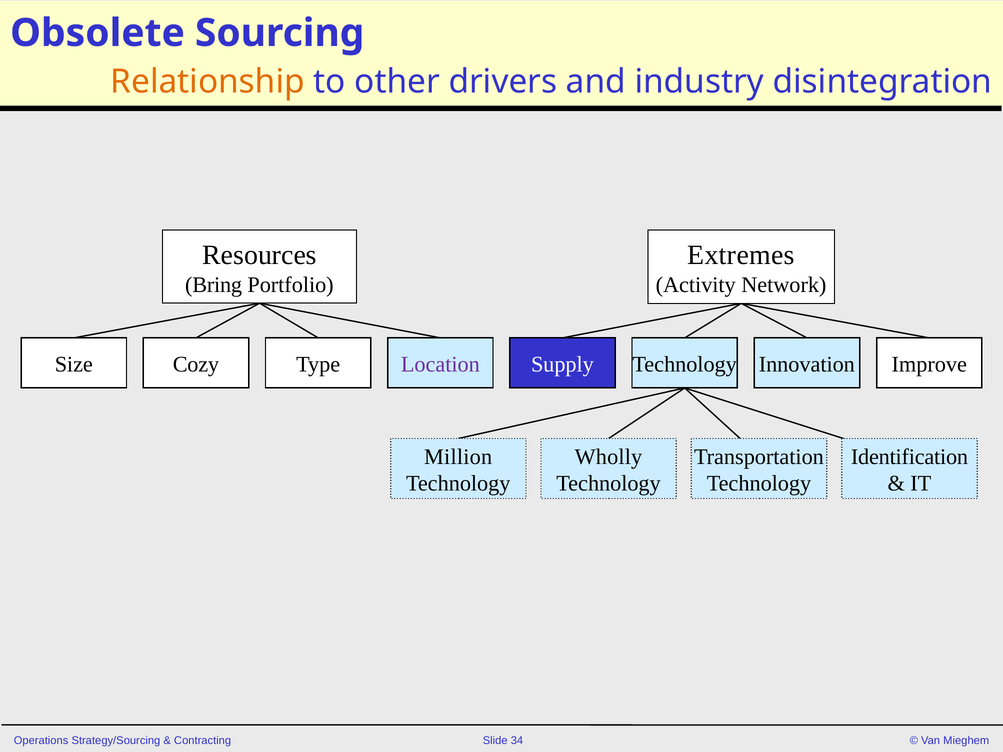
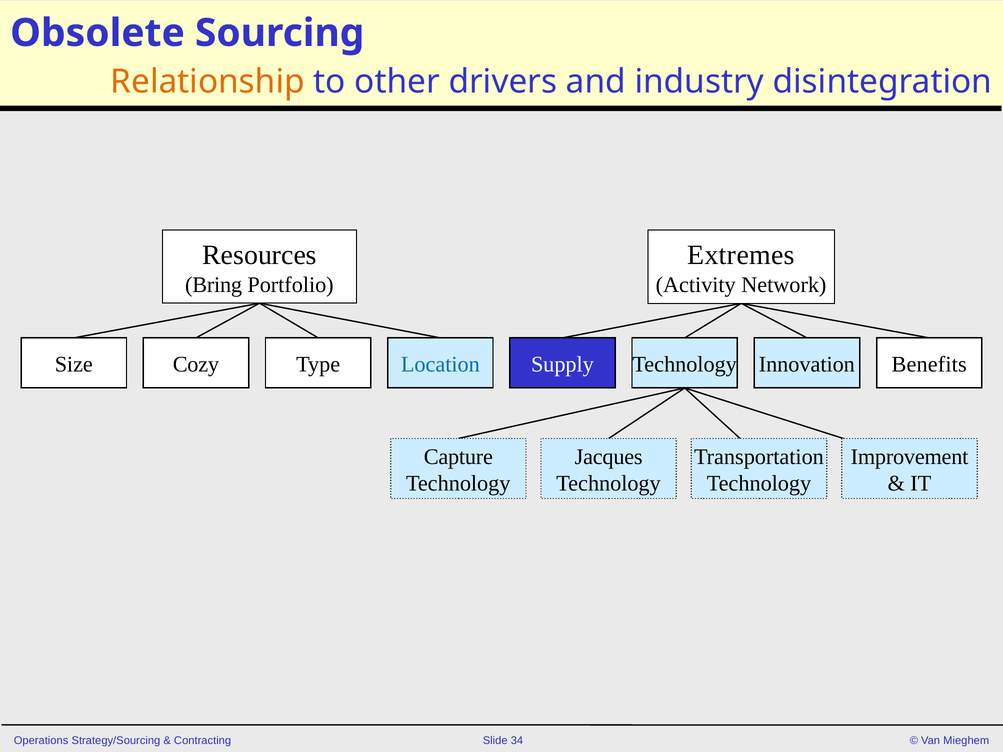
Location colour: purple -> blue
Improve: Improve -> Benefits
Million: Million -> Capture
Wholly: Wholly -> Jacques
Identification: Identification -> Improvement
